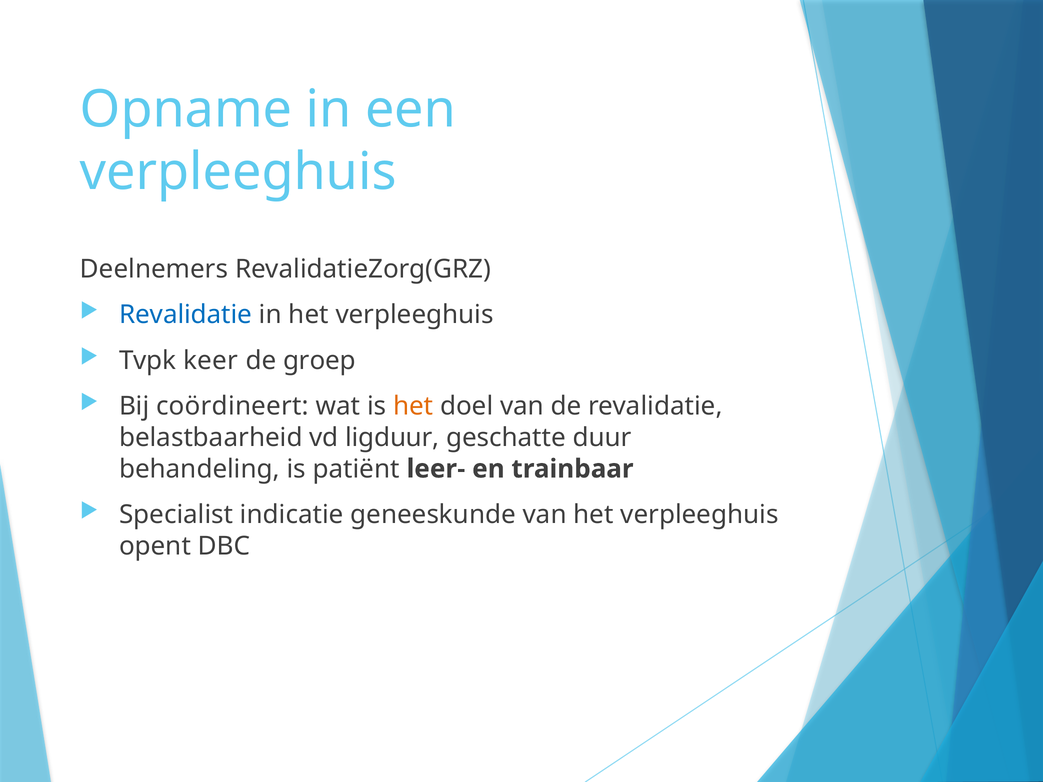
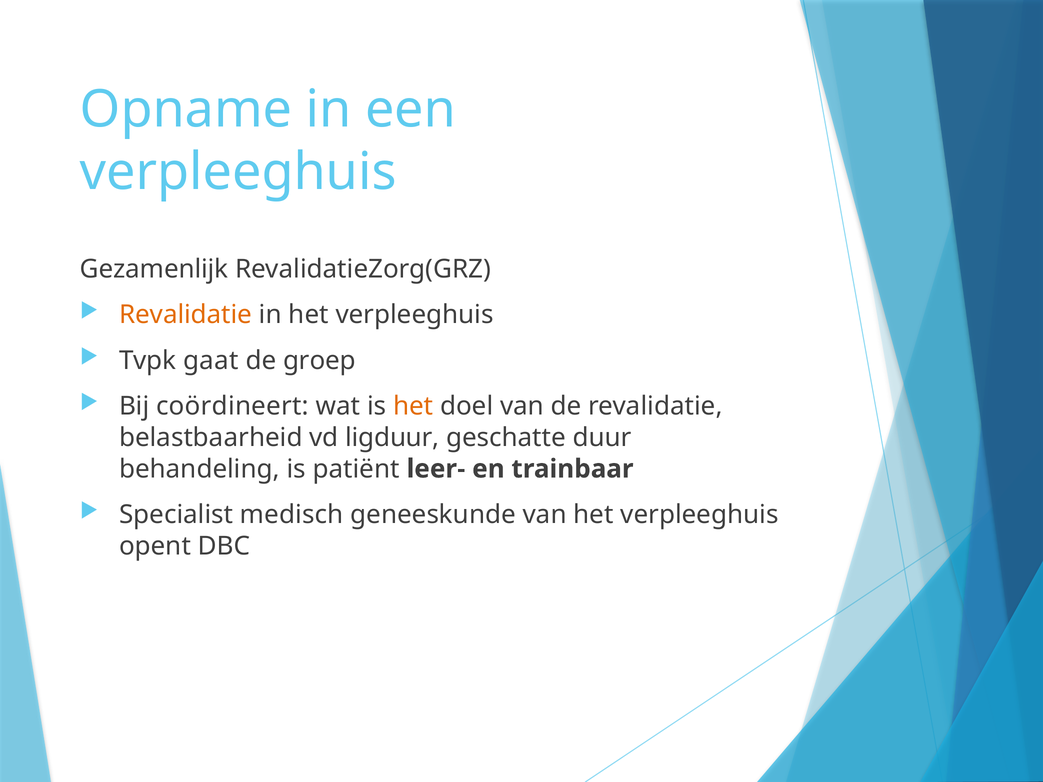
Deelnemers: Deelnemers -> Gezamenlijk
Revalidatie at (186, 315) colour: blue -> orange
keer: keer -> gaat
indicatie: indicatie -> medisch
